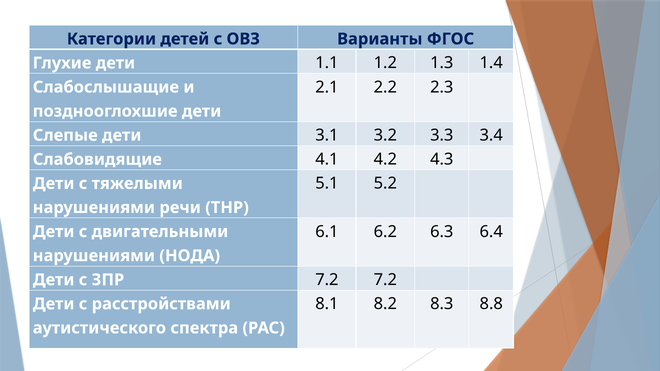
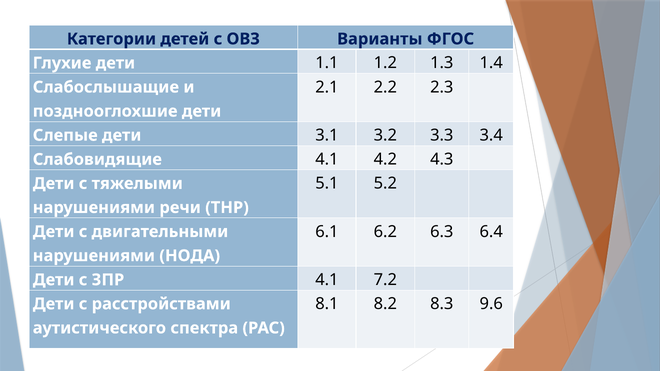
7.2 at (327, 280): 7.2 -> 4.1
8.8: 8.8 -> 9.6
